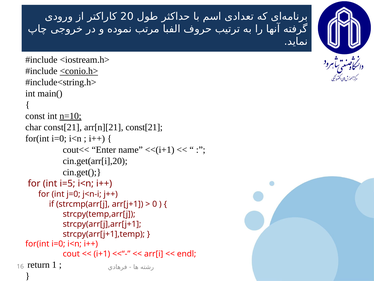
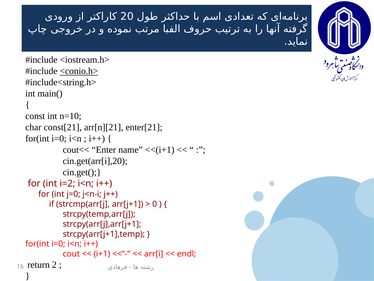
n=10 underline: present -> none
arr[n][21 const[21: const[21 -> enter[21
i=5: i=5 -> i=2
1: 1 -> 2
